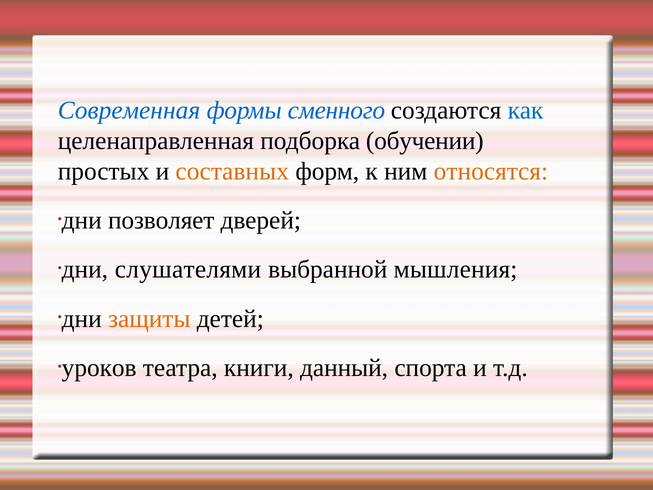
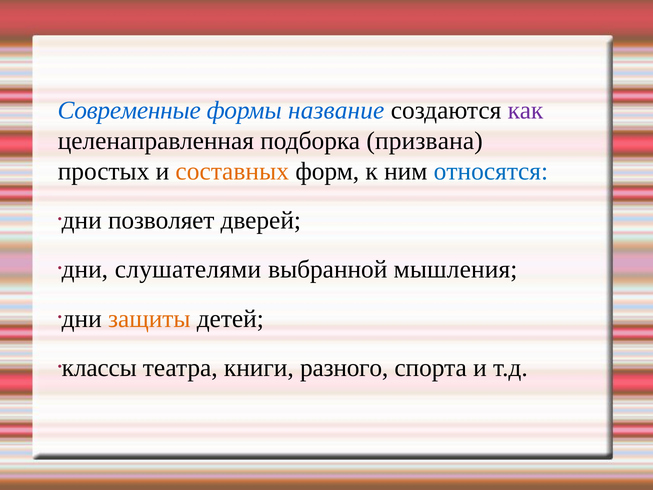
Современная: Современная -> Современные
сменного: сменного -> название
как colour: blue -> purple
обучении: обучении -> призвана
относятся colour: orange -> blue
уроков: уроков -> классы
данный: данный -> разного
